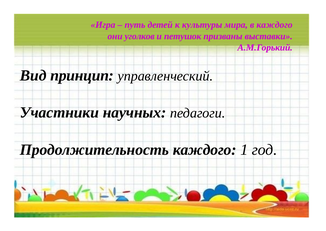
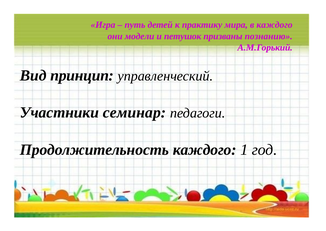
культуры: культуры -> практику
уголков: уголков -> модели
выставки: выставки -> познанию
научных: научных -> семинар
